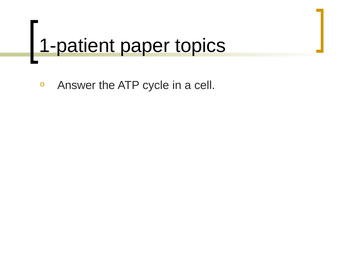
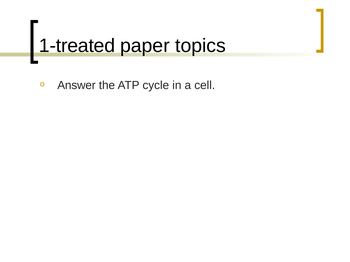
1-patient: 1-patient -> 1-treated
